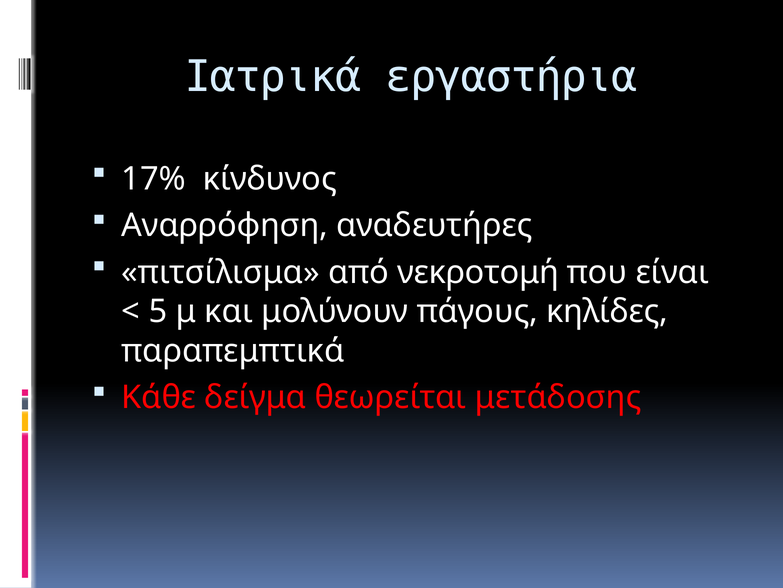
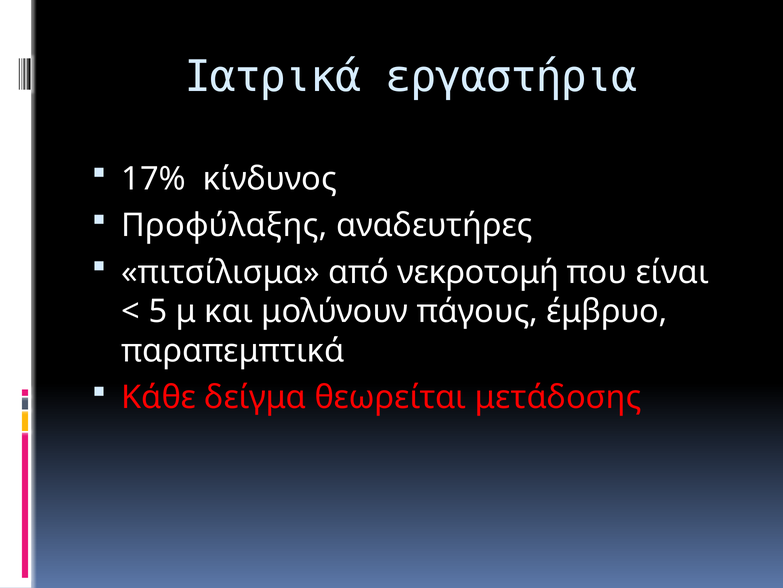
Αναρρόφηση: Αναρρόφηση -> Προφύλαξης
κηλίδες: κηλίδες -> έμβρυο
